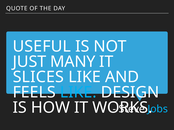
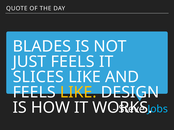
USEFUL: USEFUL -> BLADES
JUST MANY: MANY -> FEELS
LIKE at (78, 93) colour: light blue -> yellow
